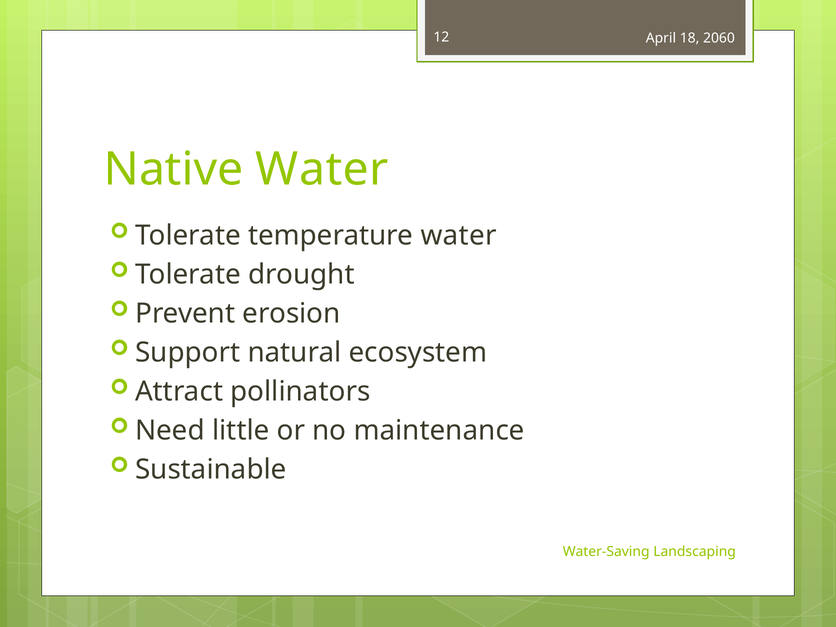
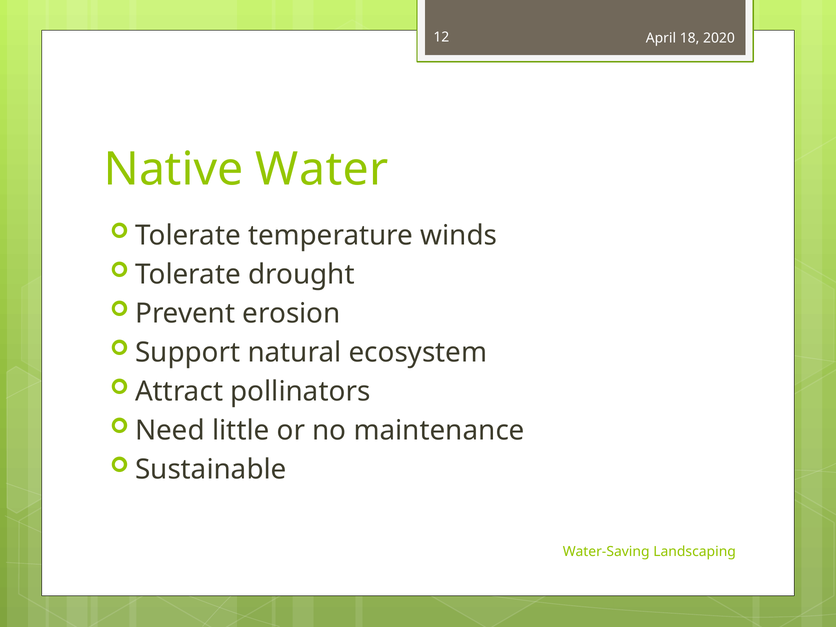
2060: 2060 -> 2020
temperature water: water -> winds
